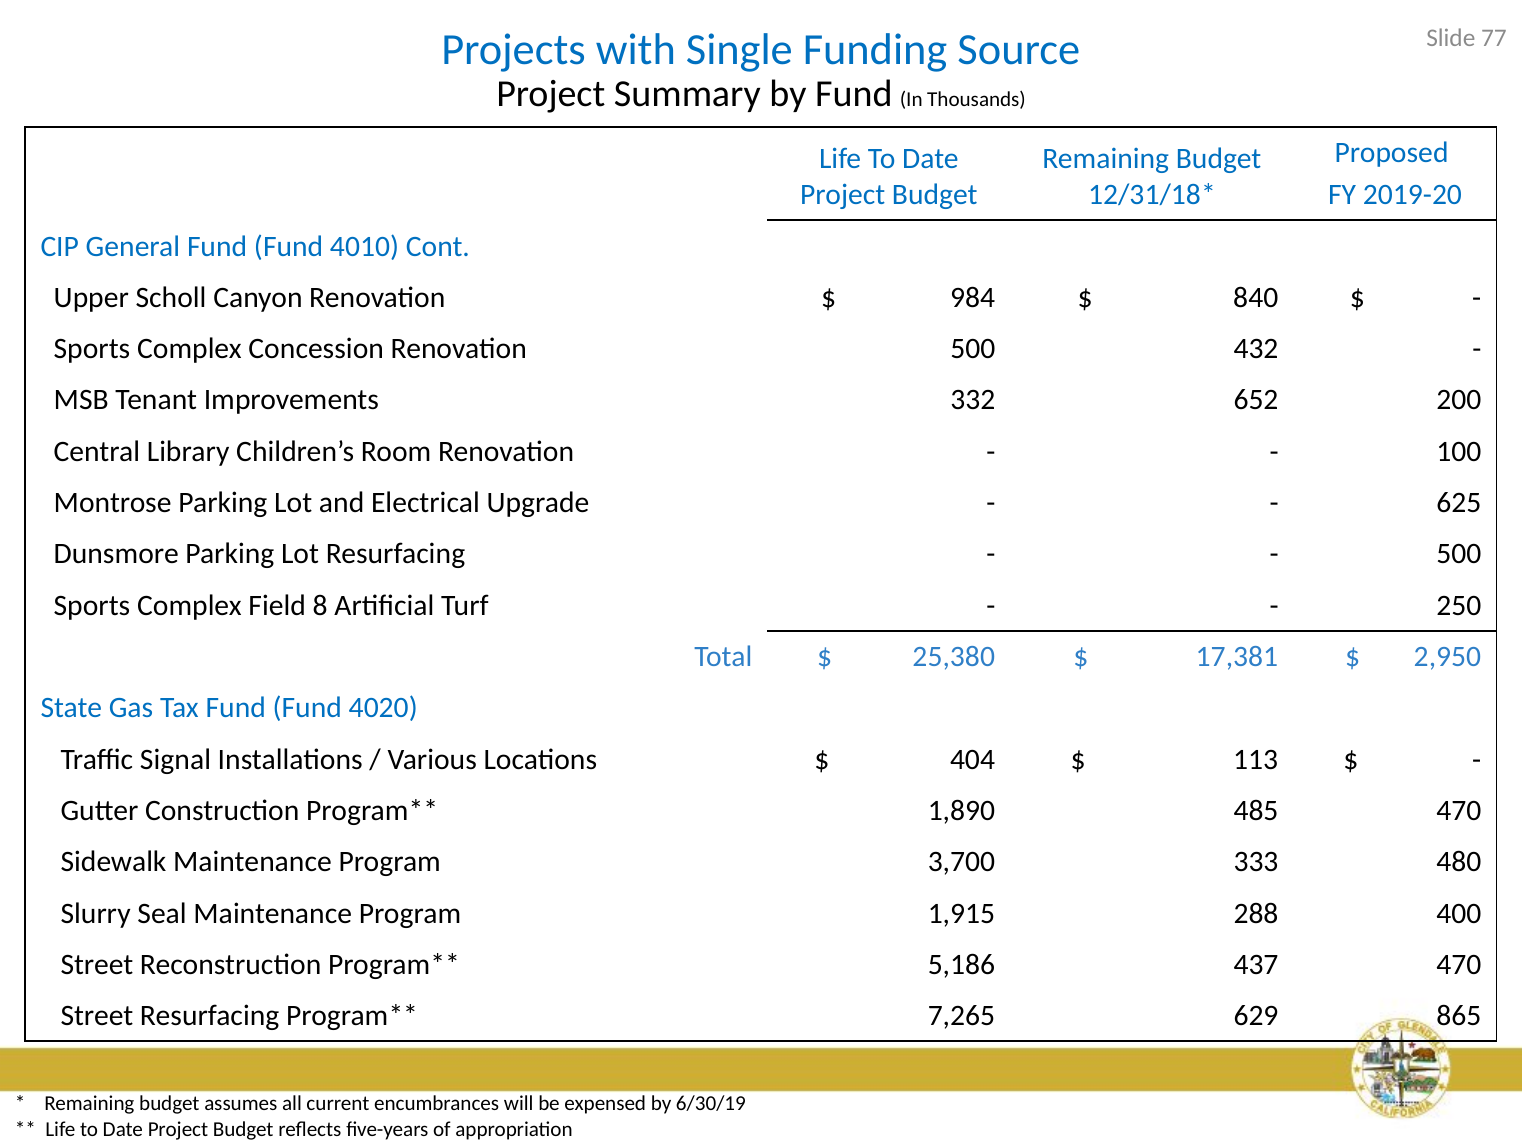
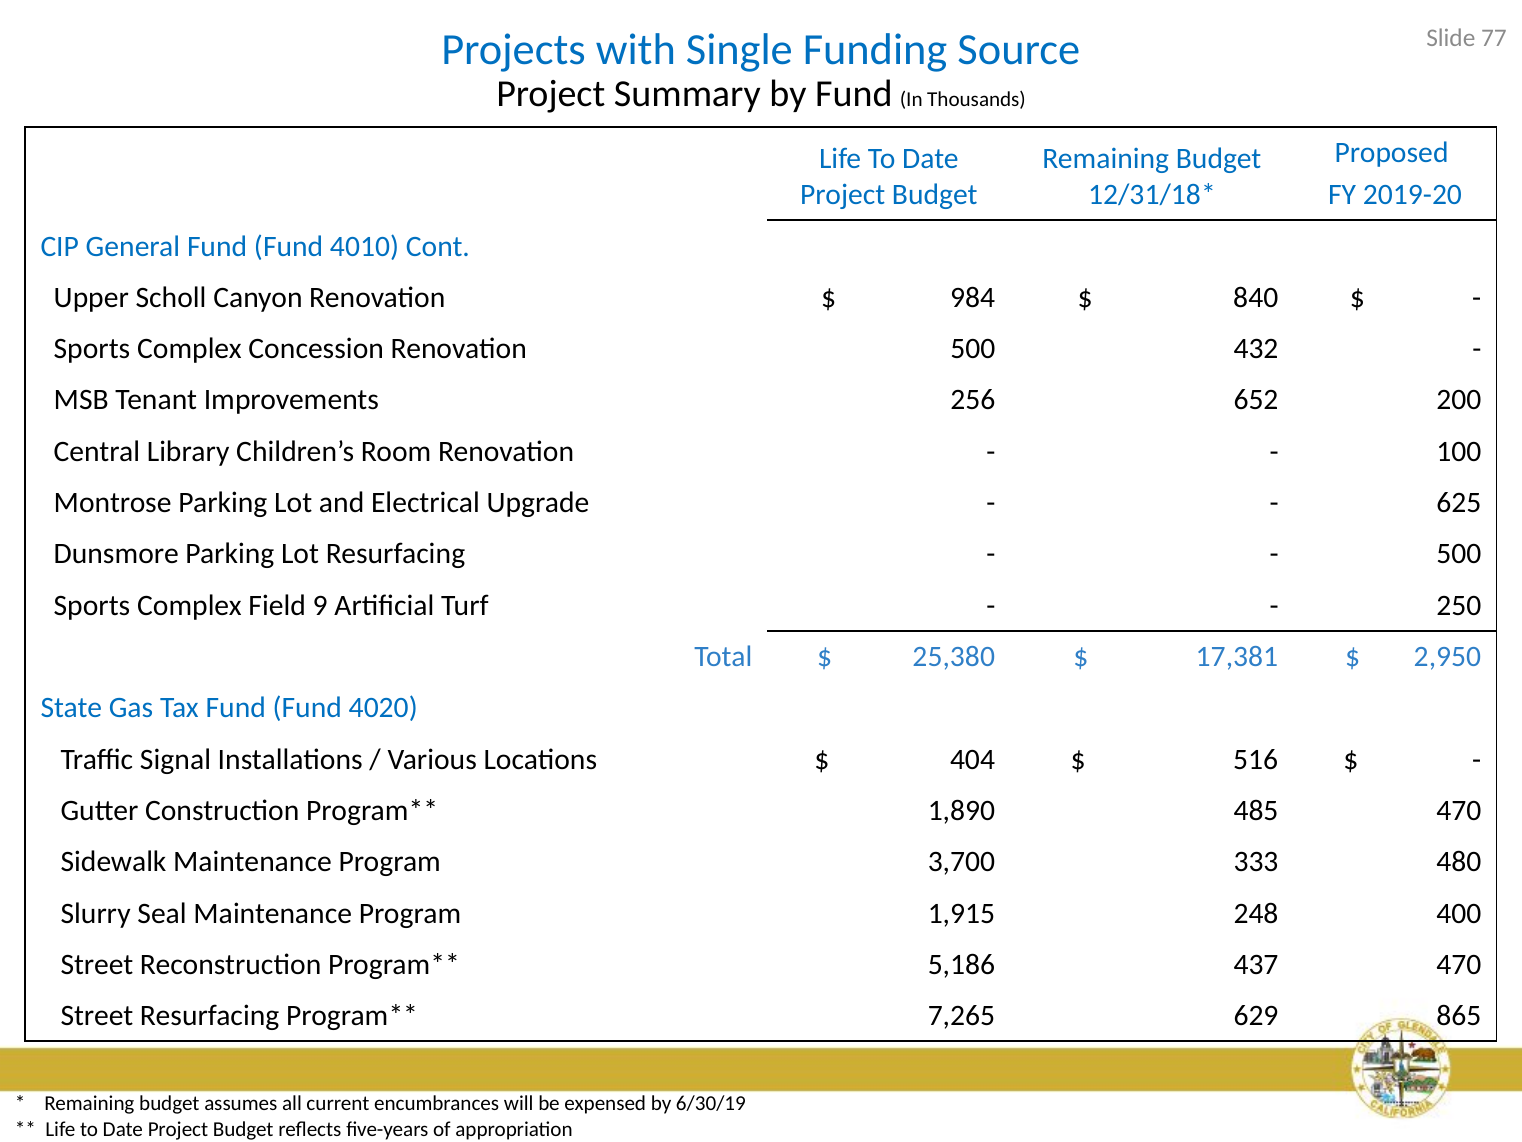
332: 332 -> 256
8: 8 -> 9
113: 113 -> 516
288: 288 -> 248
